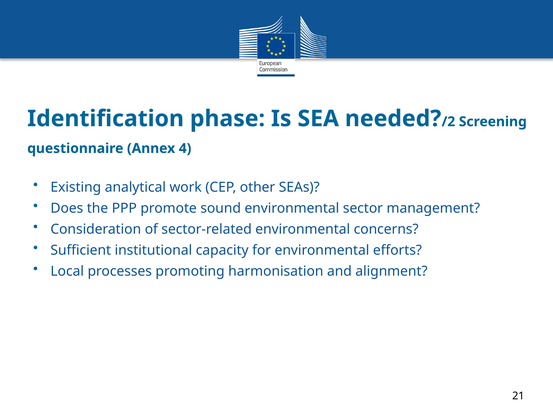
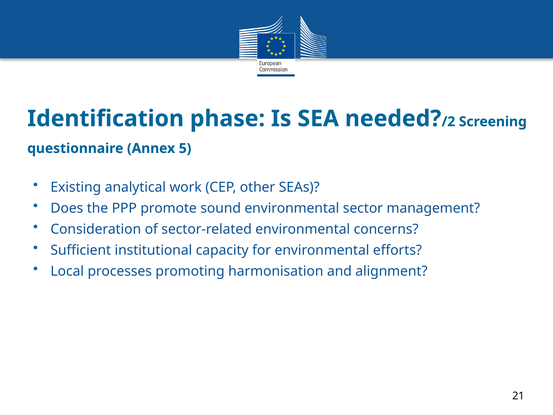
4: 4 -> 5
